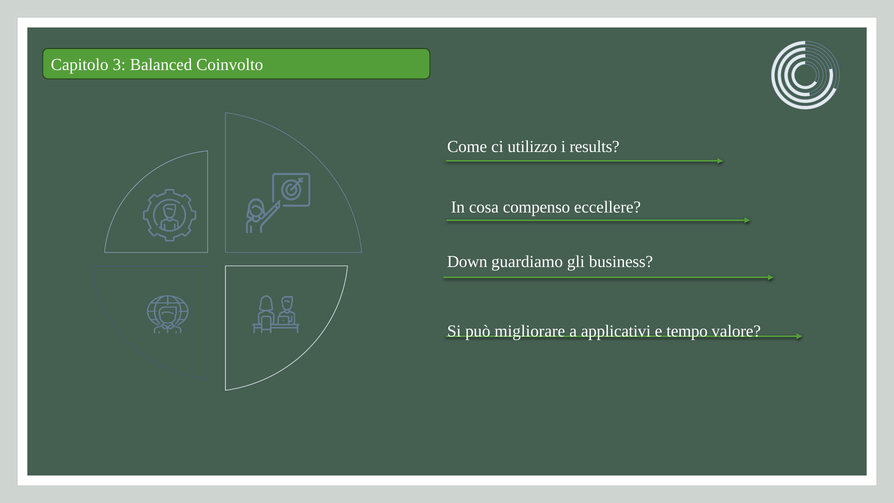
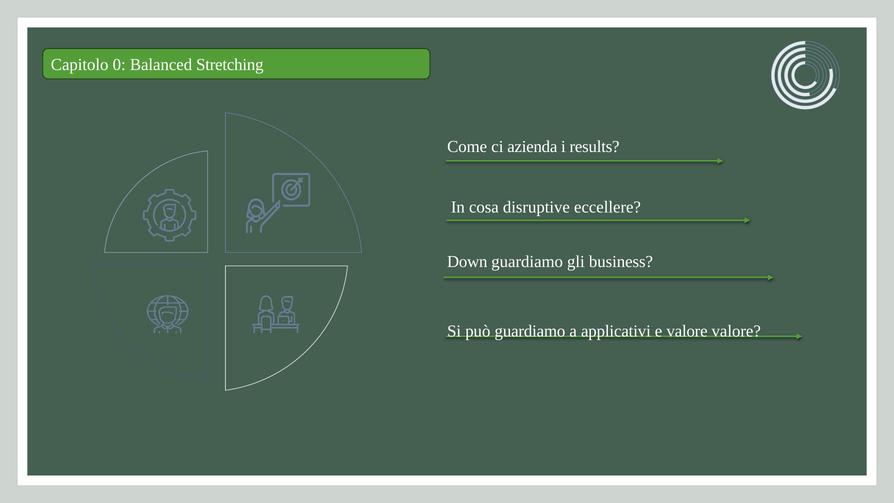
3: 3 -> 0
Coinvolto: Coinvolto -> Stretching
utilizzo: utilizzo -> azienda
compenso: compenso -> disruptive
può migliorare: migliorare -> guardiamo
e tempo: tempo -> valore
